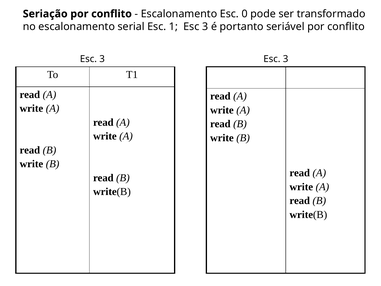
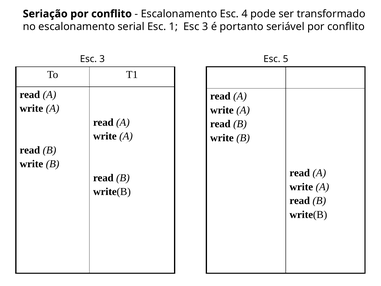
0: 0 -> 4
3 Esc 3: 3 -> 5
